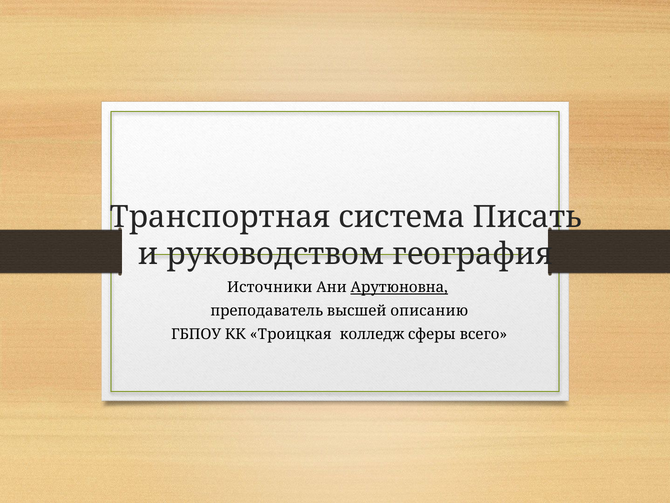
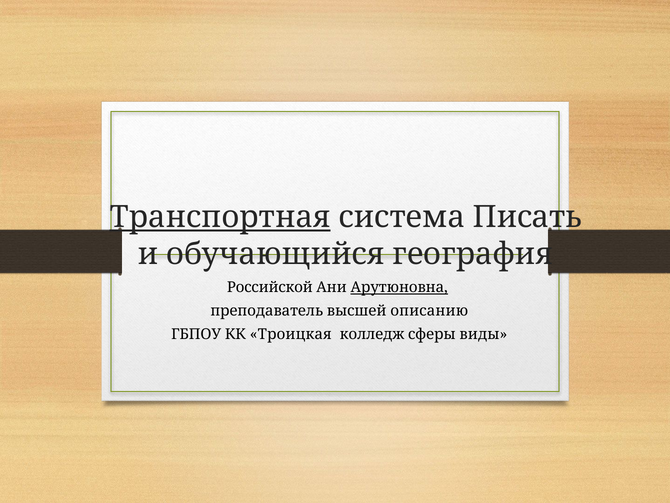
Транспортная underline: none -> present
руководством: руководством -> обучающийся
Источники: Источники -> Российской
всего: всего -> виды
